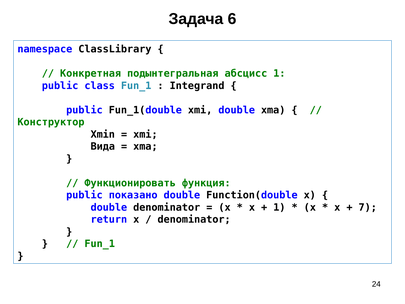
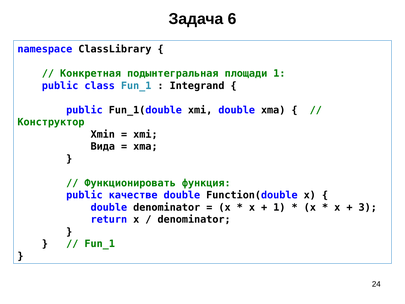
абсцисс: абсцисс -> площади
показано: показано -> качестве
7: 7 -> 3
